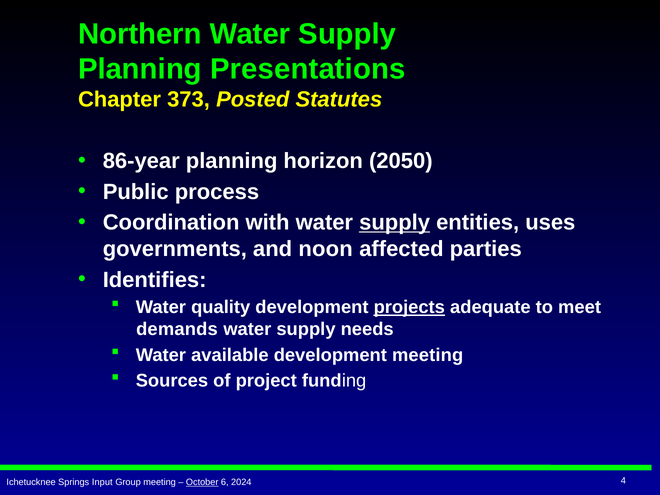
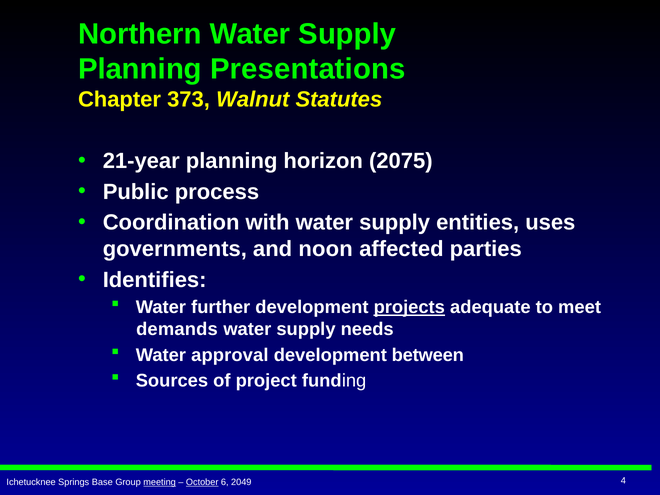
Posted: Posted -> Walnut
86-year: 86-year -> 21-year
2050: 2050 -> 2075
supply at (395, 223) underline: present -> none
quality: quality -> further
available: available -> approval
development meeting: meeting -> between
Input: Input -> Base
meeting at (160, 482) underline: none -> present
2024: 2024 -> 2049
